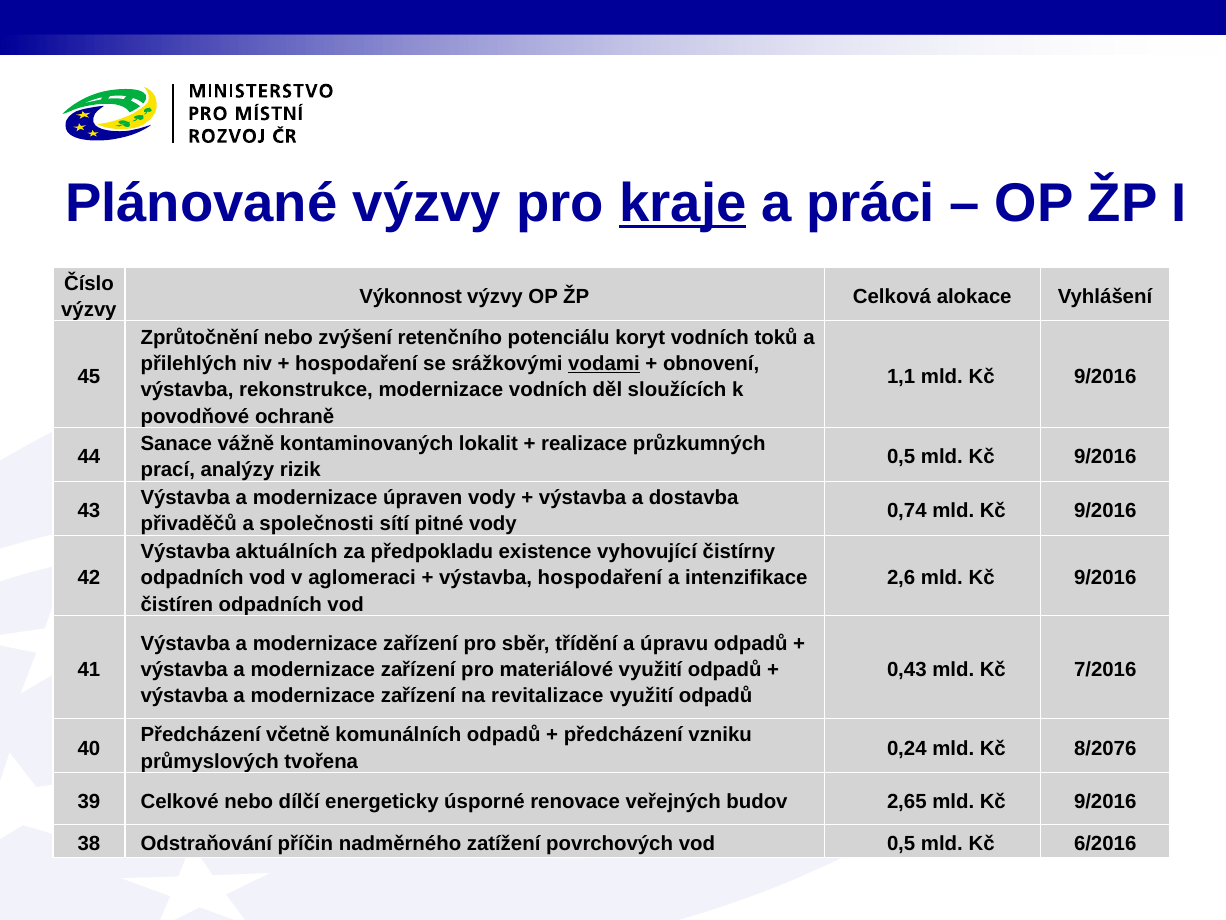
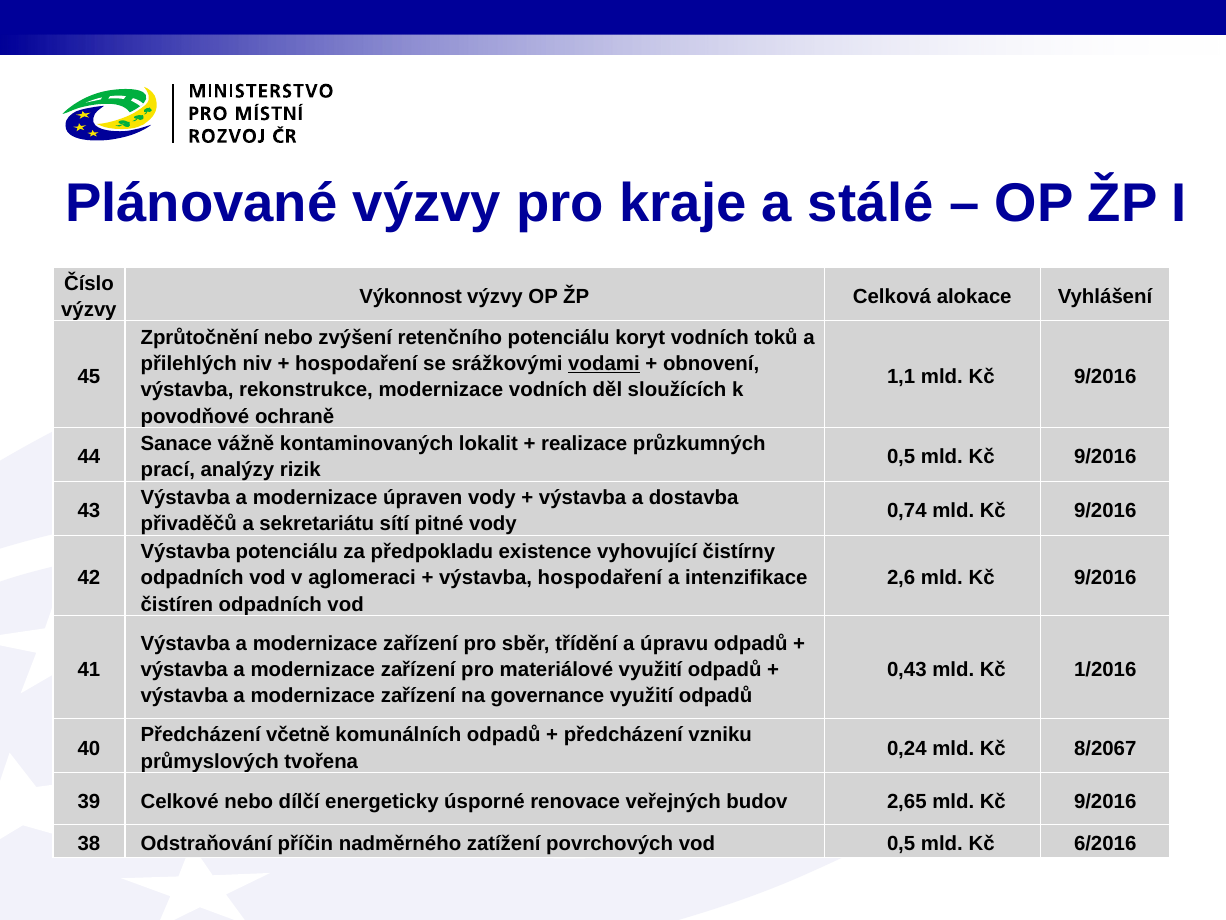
kraje underline: present -> none
práci: práci -> stálé
společnosti: společnosti -> sekretariátu
Výstavba aktuálních: aktuálních -> potenciálu
7/2016: 7/2016 -> 1/2016
revitalizace: revitalizace -> governance
8/2076: 8/2076 -> 8/2067
